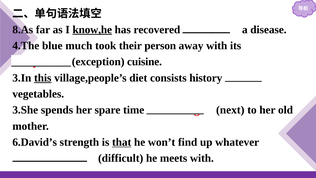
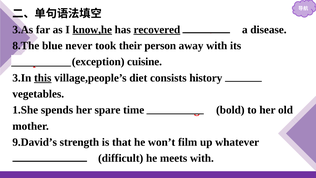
8.As: 8.As -> 3.As
recovered underline: none -> present
4.The: 4.The -> 8.The
much: much -> never
3.She: 3.She -> 1.She
next: next -> bold
6.David’s: 6.David’s -> 9.David’s
that underline: present -> none
find: find -> film
